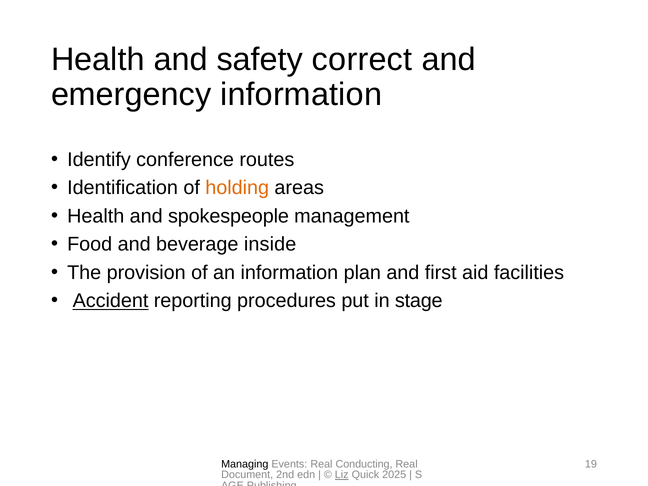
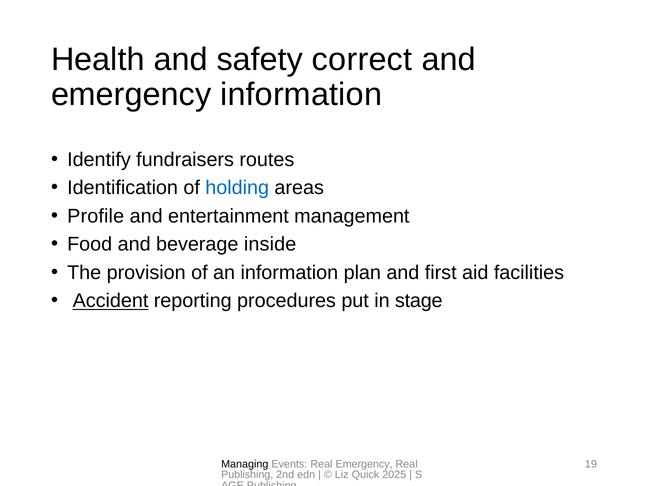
conference: conference -> fundraisers
holding colour: orange -> blue
Health at (96, 216): Health -> Profile
spokespeople: spokespeople -> entertainment
Real Conducting: Conducting -> Emergency
Document at (247, 475): Document -> Publishing
Liz underline: present -> none
